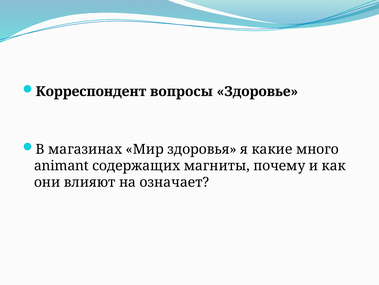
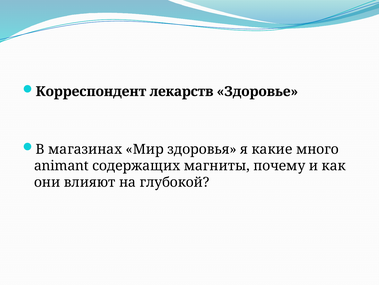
вопросы: вопросы -> лекарств
означает: означает -> глубокой
